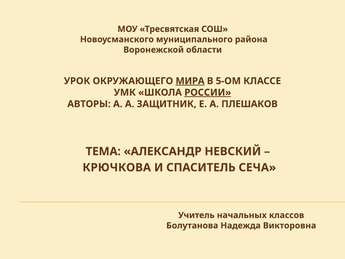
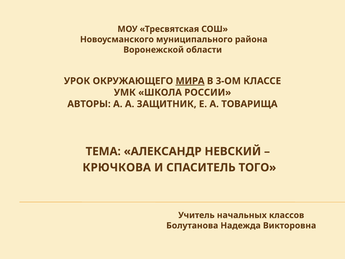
5-ОМ: 5-ОМ -> 3-ОМ
РОССИИ underline: present -> none
ПЛЕШАКОВ: ПЛЕШАКОВ -> ТОВАРИЩА
СЕЧА: СЕЧА -> ТОГО
